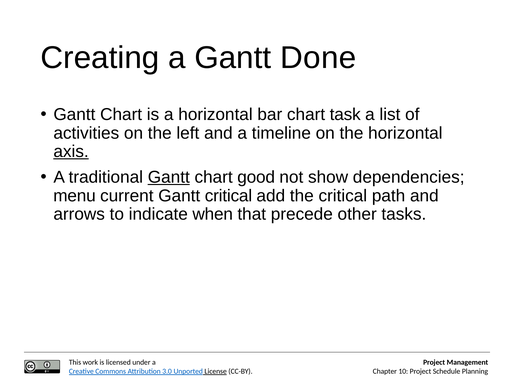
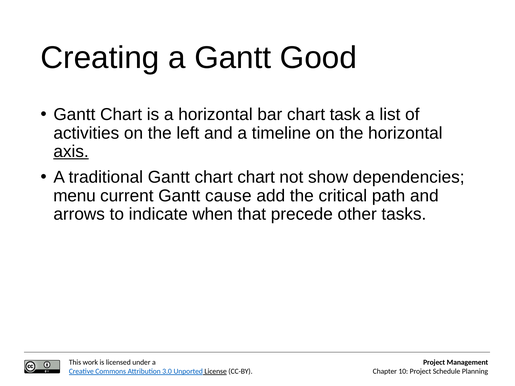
Done: Done -> Good
Gantt at (169, 177) underline: present -> none
chart good: good -> chart
Gantt critical: critical -> cause
